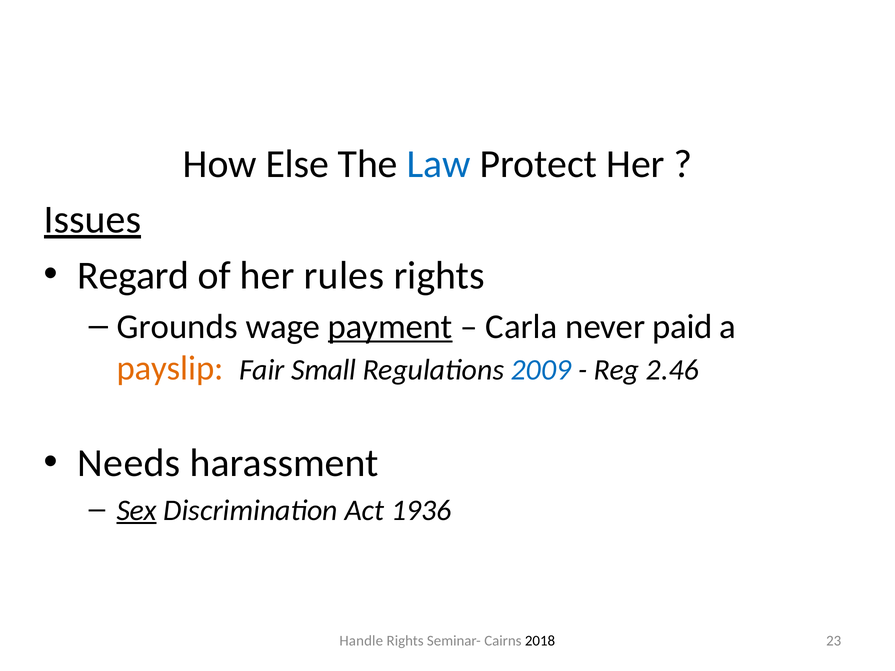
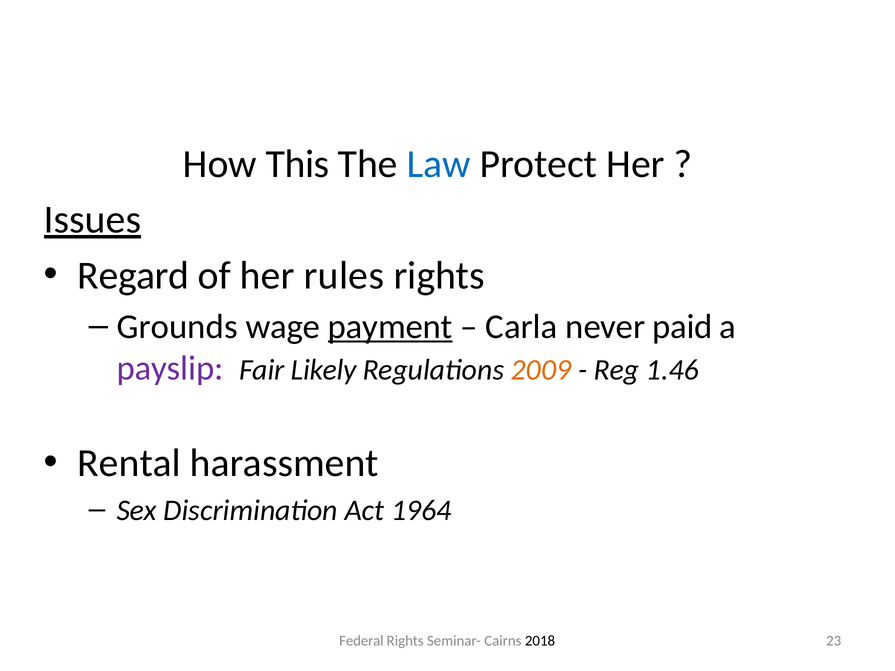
Else: Else -> This
payslip colour: orange -> purple
Small: Small -> Likely
2009 colour: blue -> orange
2.46: 2.46 -> 1.46
Needs: Needs -> Rental
Sex underline: present -> none
1936: 1936 -> 1964
Handle: Handle -> Federal
